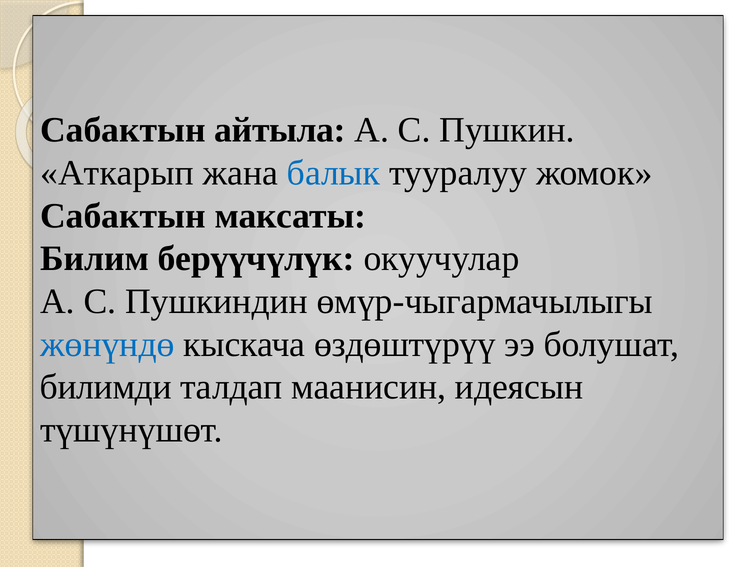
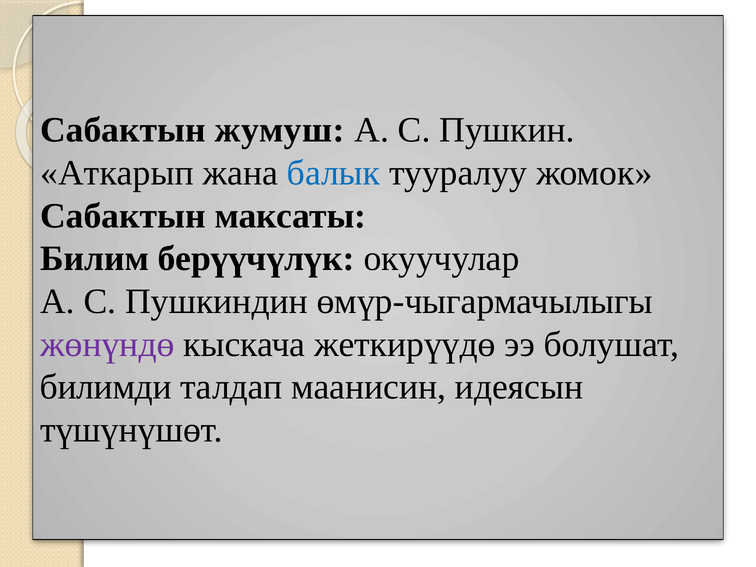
айтыла: айтыла -> жумуш
жөнүндө colour: blue -> purple
өздөштүрүү: өздөштүрүү -> жеткирүүдө
